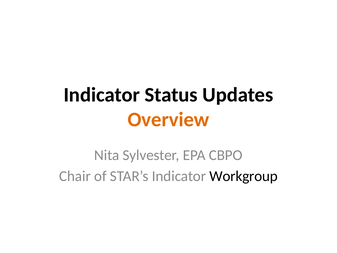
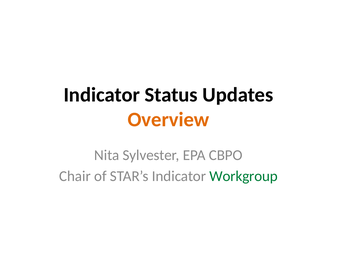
Workgroup colour: black -> green
